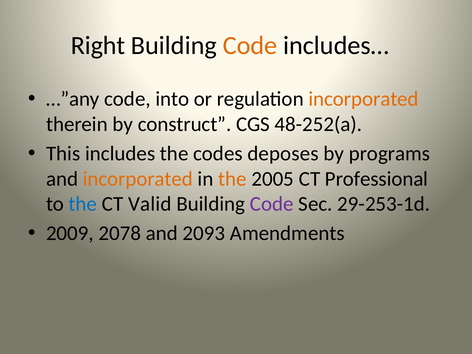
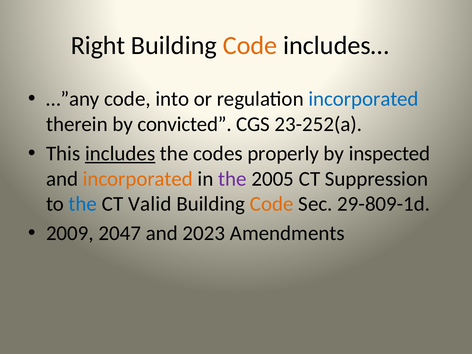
incorporated at (364, 99) colour: orange -> blue
construct: construct -> convicted
48-252(a: 48-252(a -> 23-252(a
includes underline: none -> present
deposes: deposes -> properly
programs: programs -> inspected
the at (232, 179) colour: orange -> purple
Professional: Professional -> Suppression
Code at (272, 204) colour: purple -> orange
29-253-1d: 29-253-1d -> 29-809-1d
2078: 2078 -> 2047
2093: 2093 -> 2023
